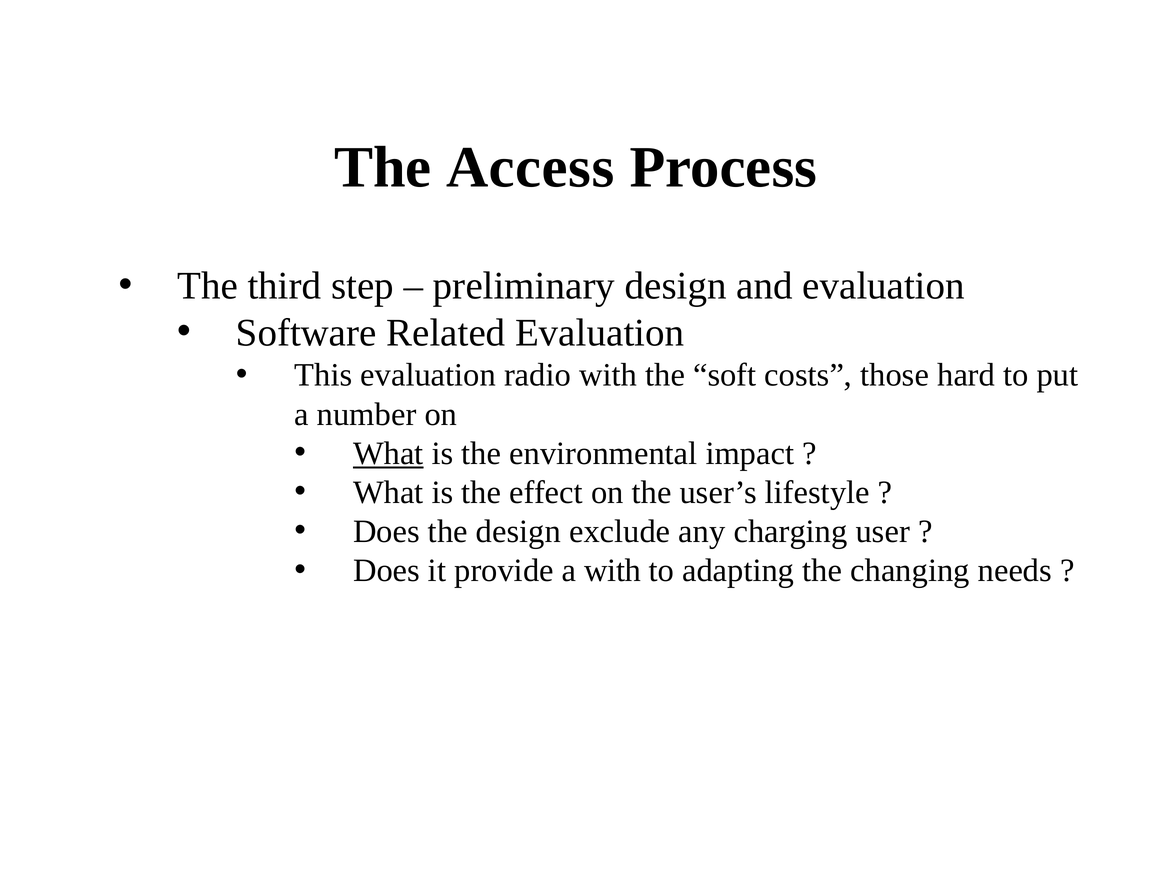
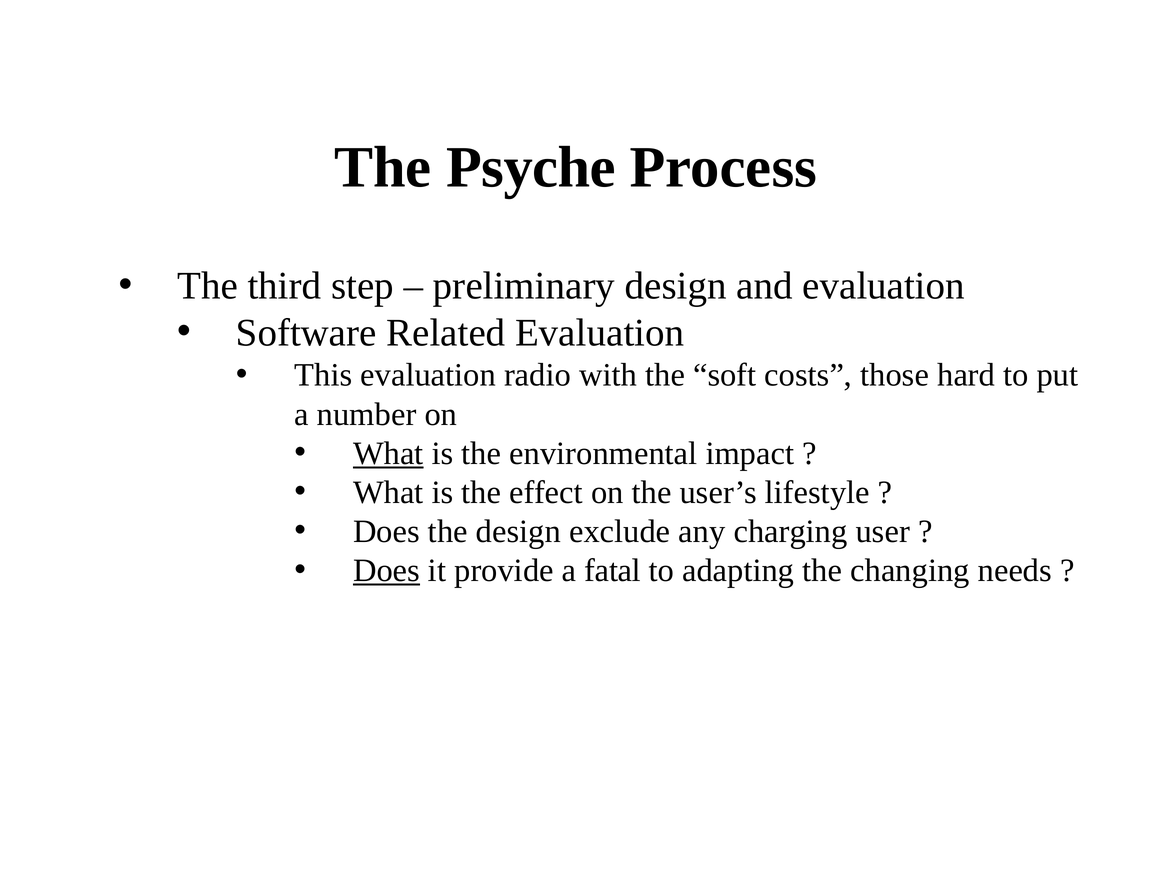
Access: Access -> Psyche
Does at (386, 570) underline: none -> present
a with: with -> fatal
